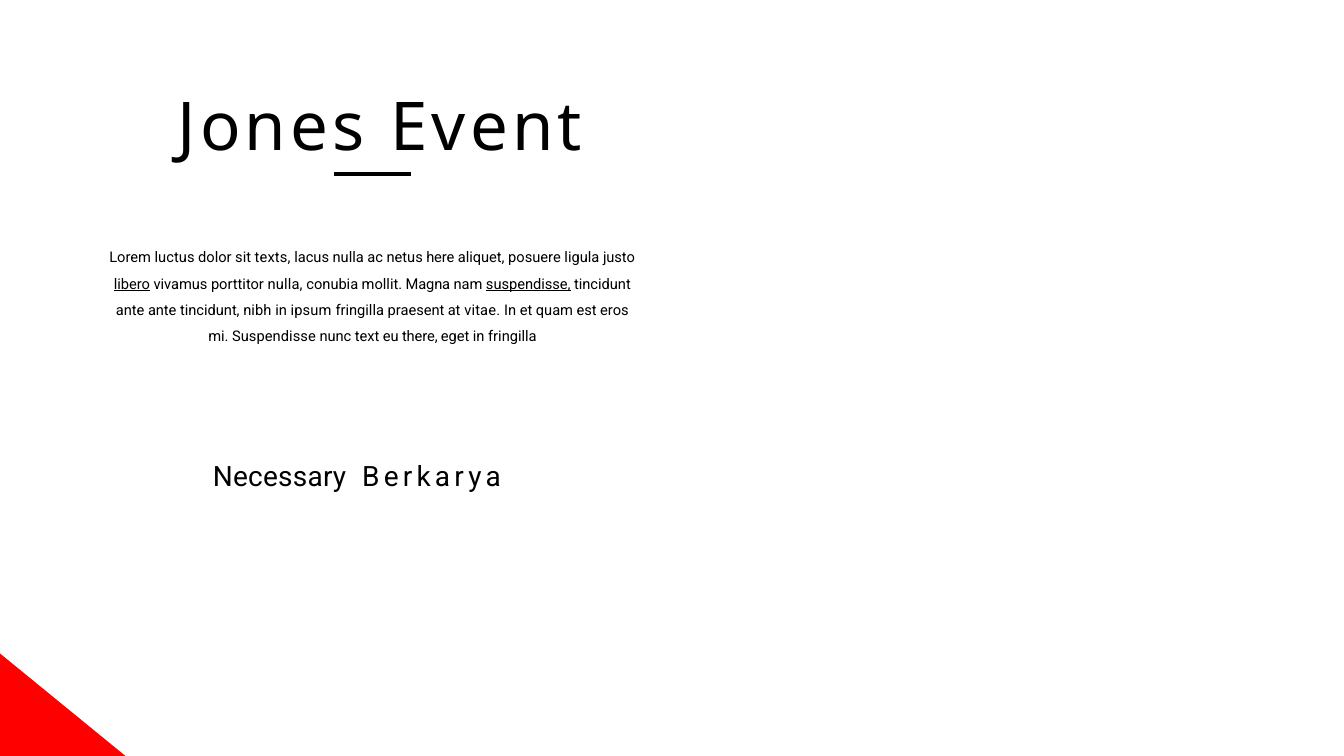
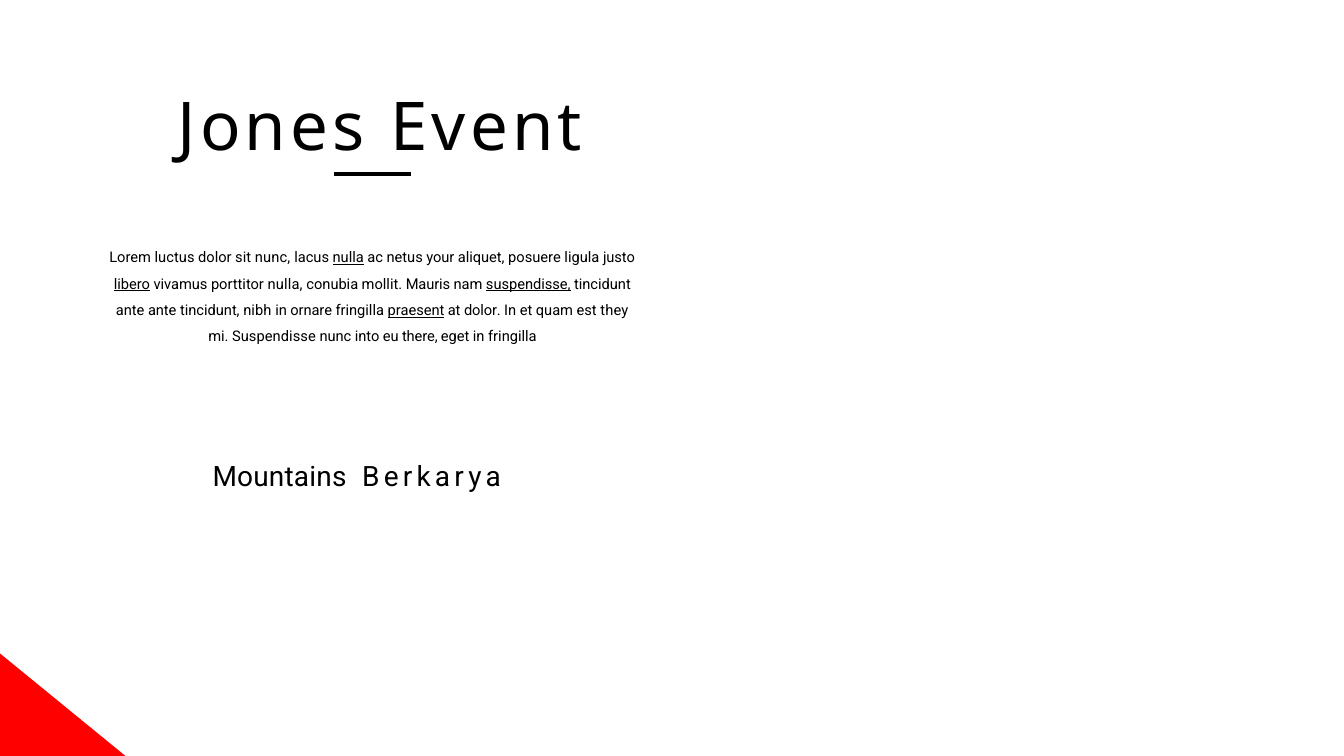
sit texts: texts -> nunc
nulla at (348, 258) underline: none -> present
here: here -> your
Magna: Magna -> Mauris
ipsum: ipsum -> ornare
praesent underline: none -> present
at vitae: vitae -> dolor
eros: eros -> they
text: text -> into
Necessary: Necessary -> Mountains
